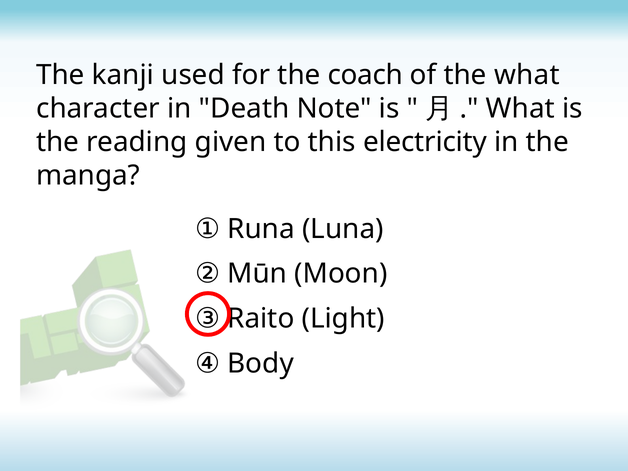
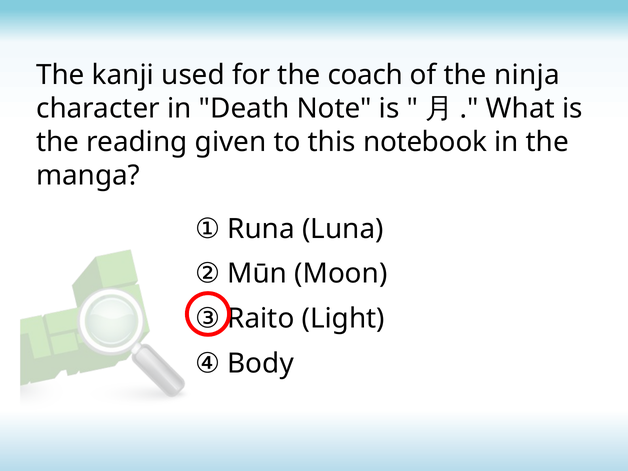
the what: what -> ninja
electricity: electricity -> notebook
